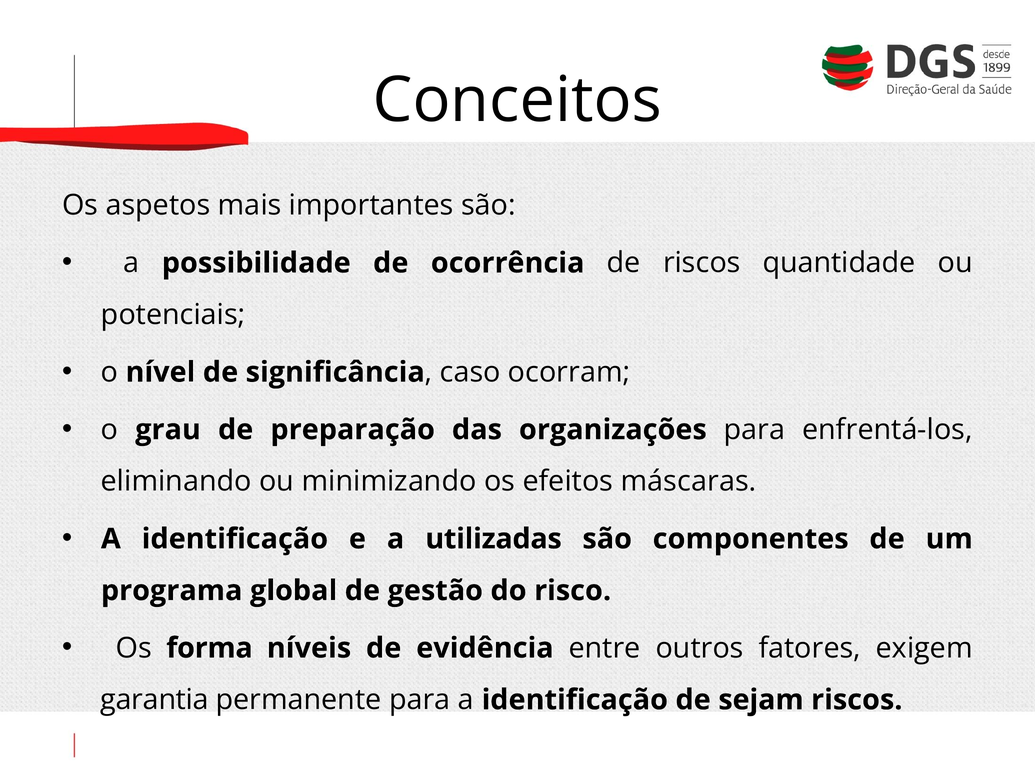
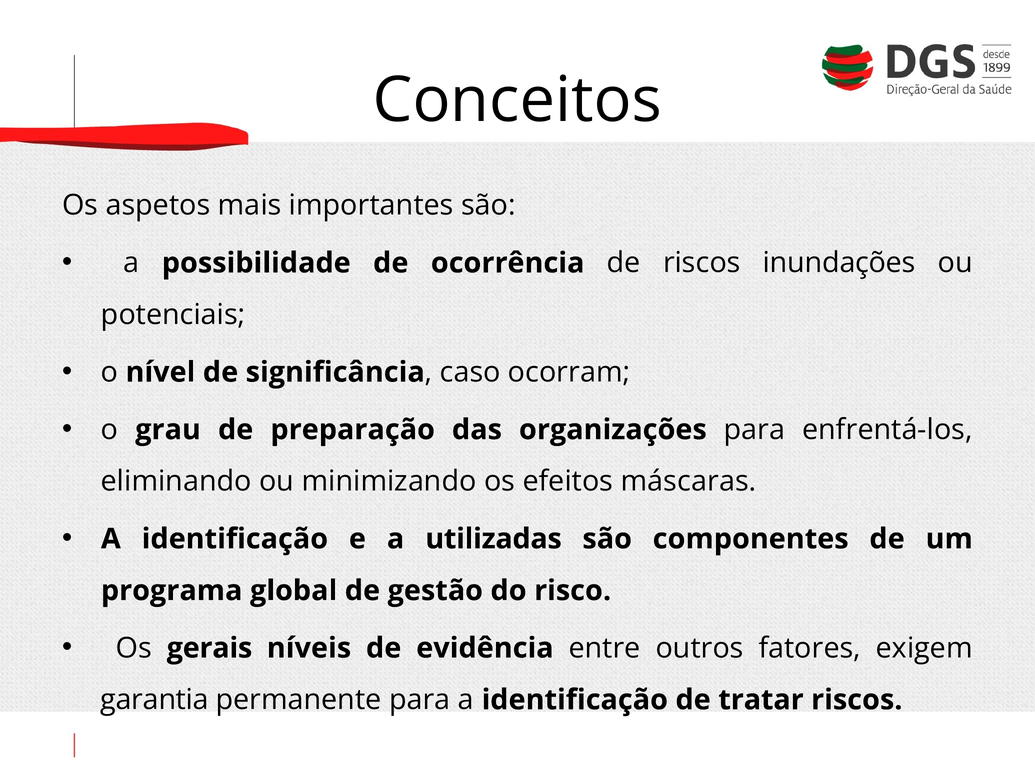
quantidade: quantidade -> inundações
forma: forma -> gerais
sejam: sejam -> tratar
